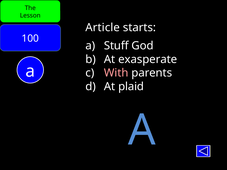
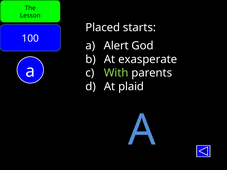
Article: Article -> Placed
Stuff: Stuff -> Alert
With colour: pink -> light green
